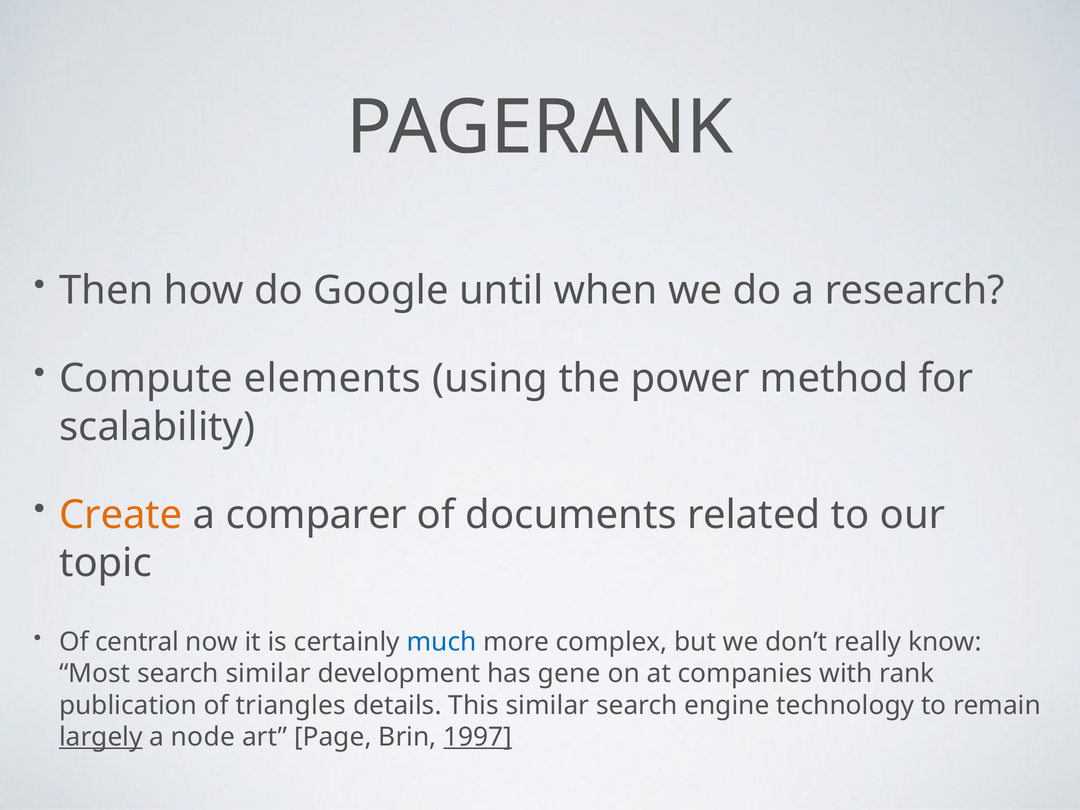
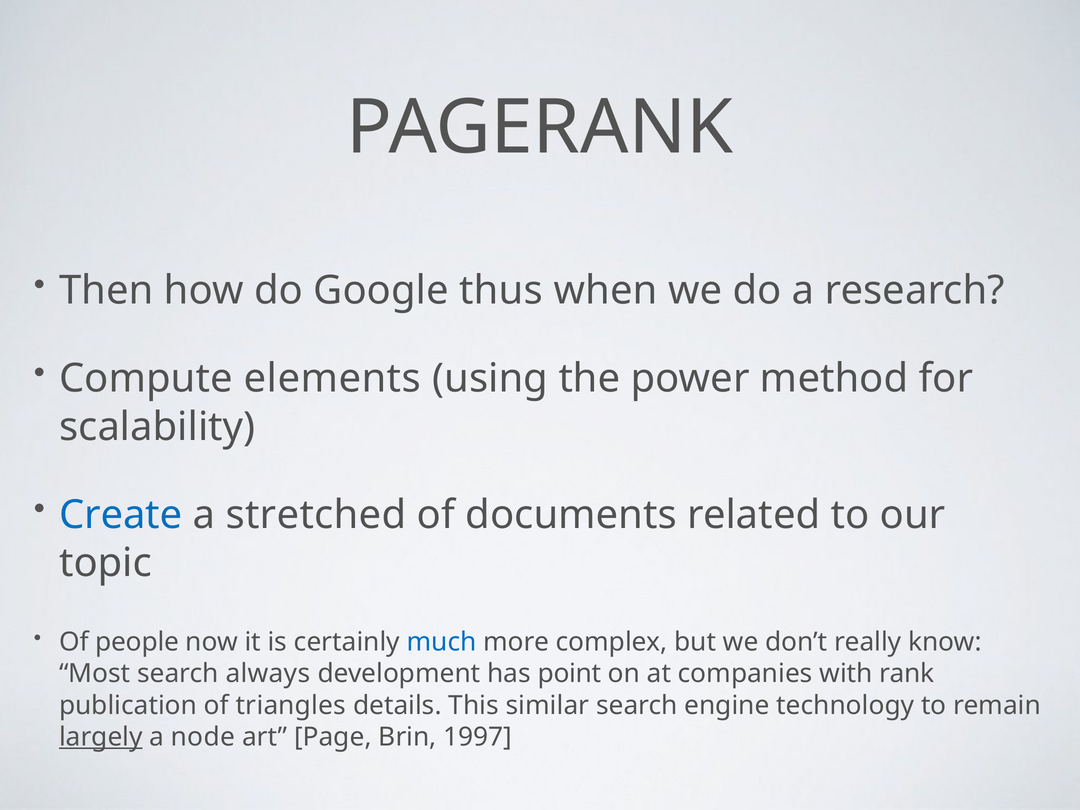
until: until -> thus
Create colour: orange -> blue
comparer: comparer -> stretched
central: central -> people
search similar: similar -> always
gene: gene -> point
1997 underline: present -> none
